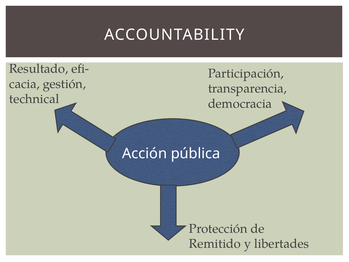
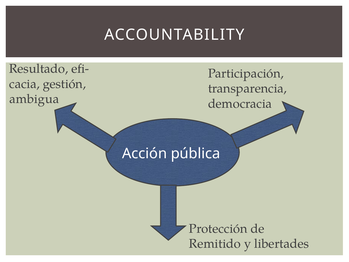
technical: technical -> ambigua
